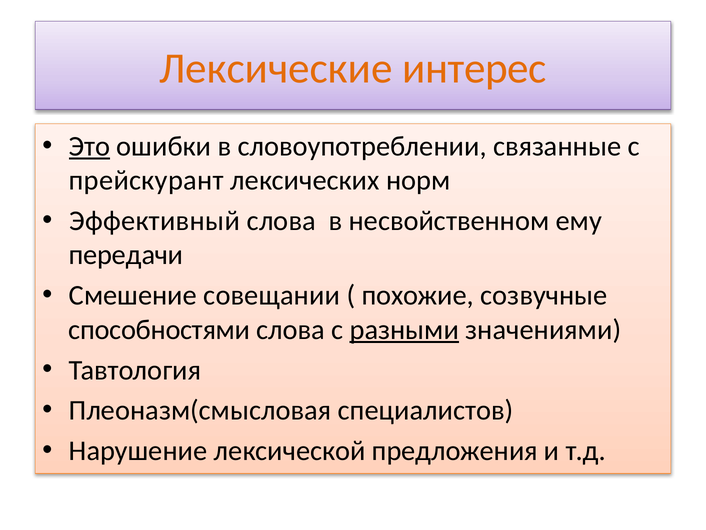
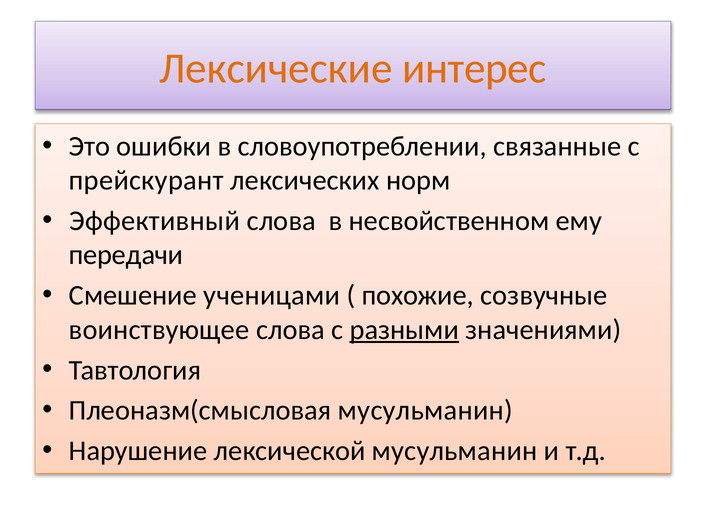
Это underline: present -> none
совещании: совещании -> ученицами
способностями: способностями -> воинствующее
Плеоназм(смысловая специалистов: специалистов -> мусульманин
лексической предложения: предложения -> мусульманин
